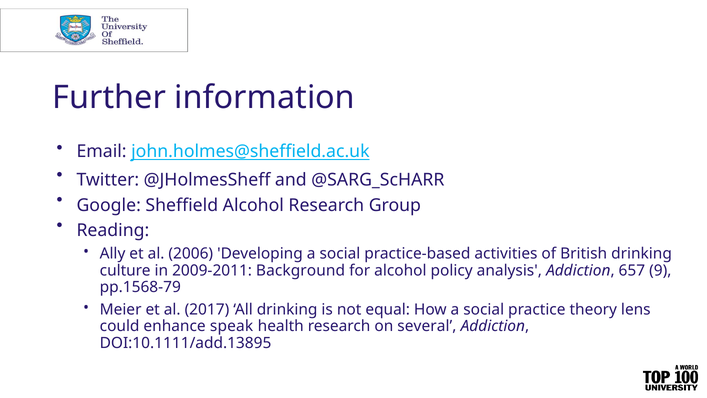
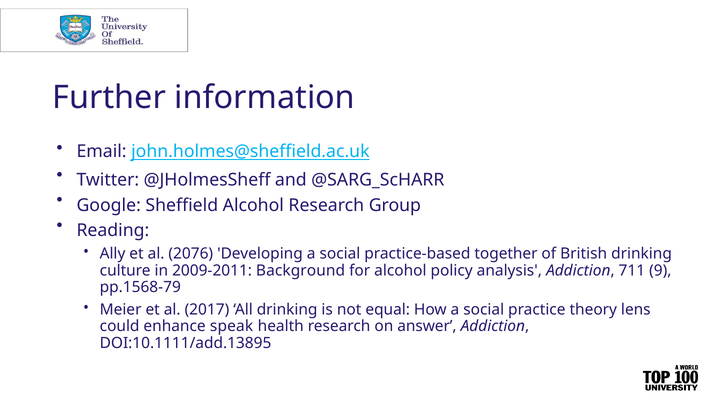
2006: 2006 -> 2076
activities: activities -> together
657: 657 -> 711
several: several -> answer
